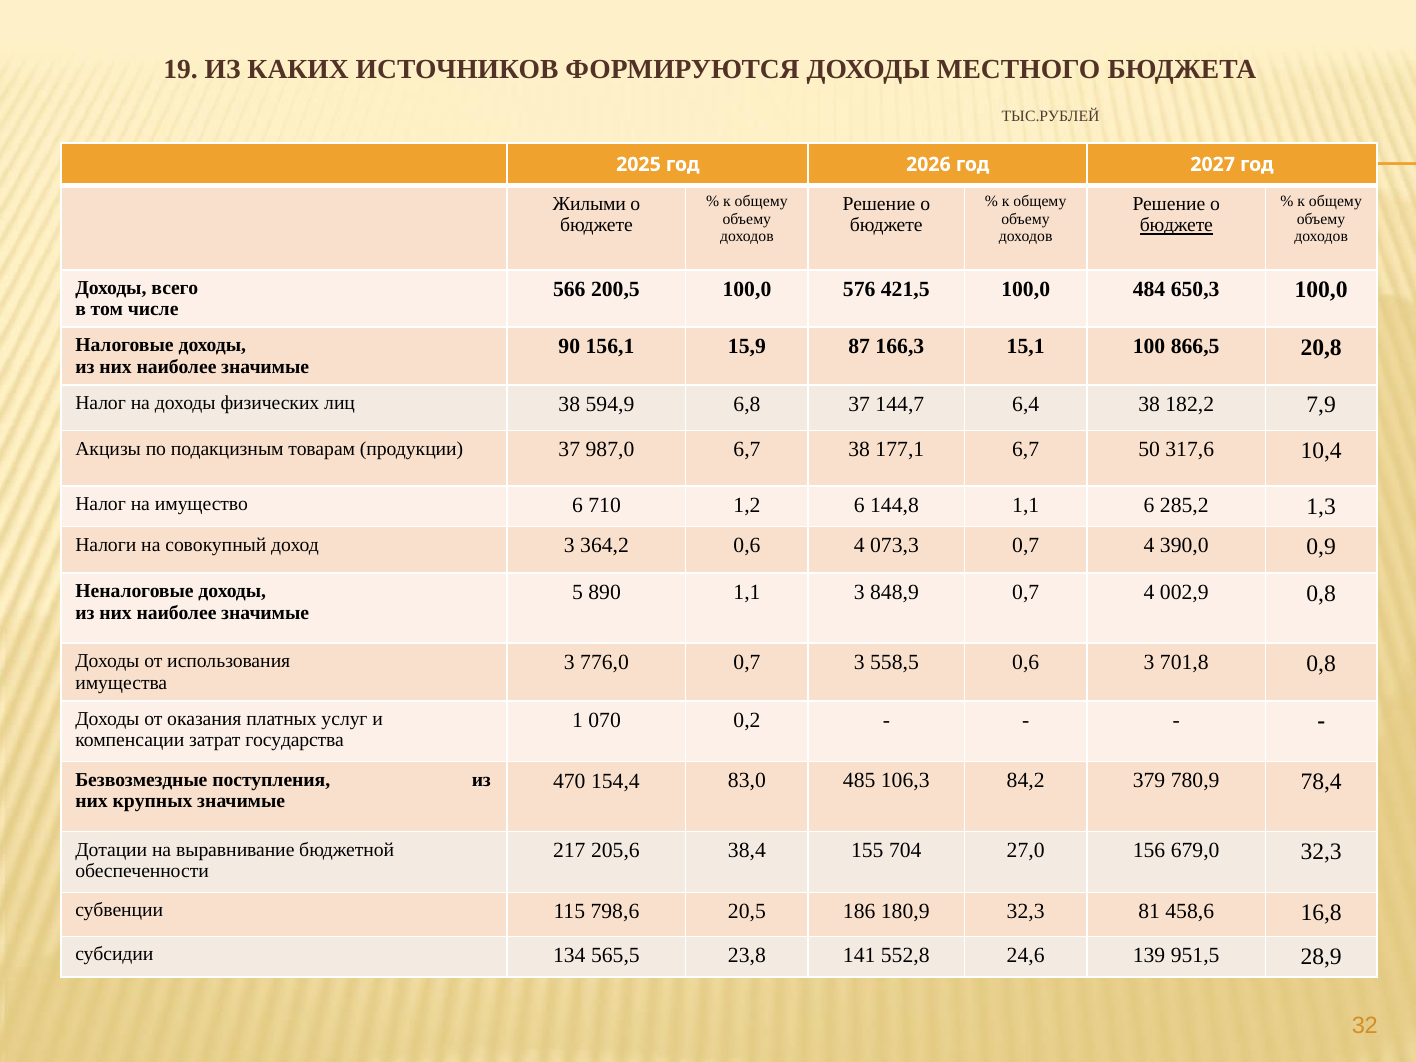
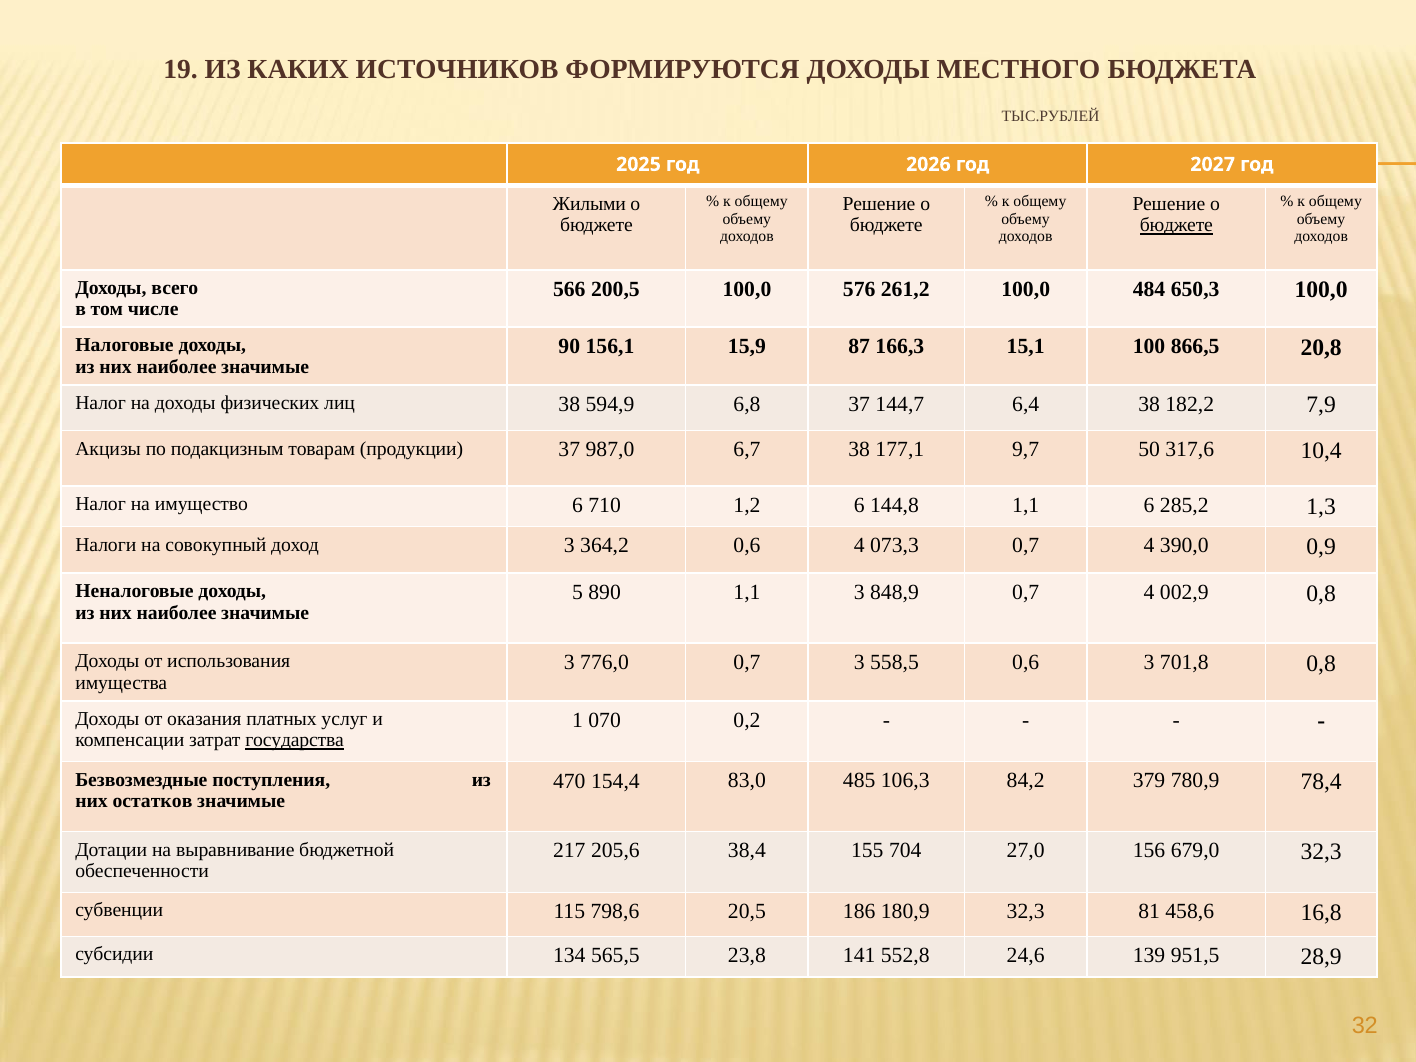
421,5: 421,5 -> 261,2
177,1 6,7: 6,7 -> 9,7
государства underline: none -> present
крупных: крупных -> остатков
